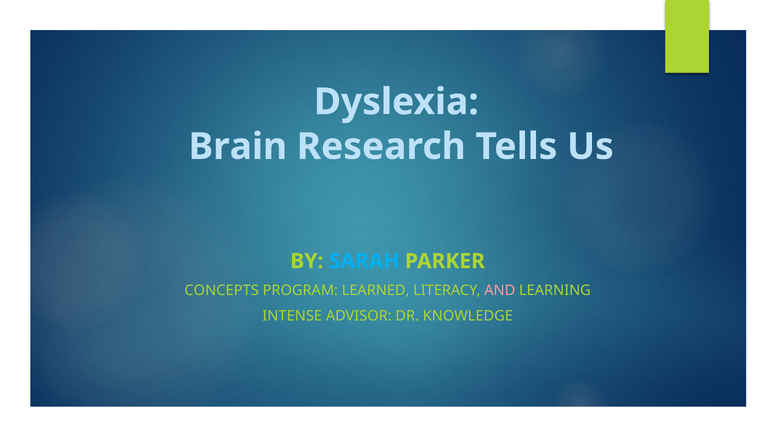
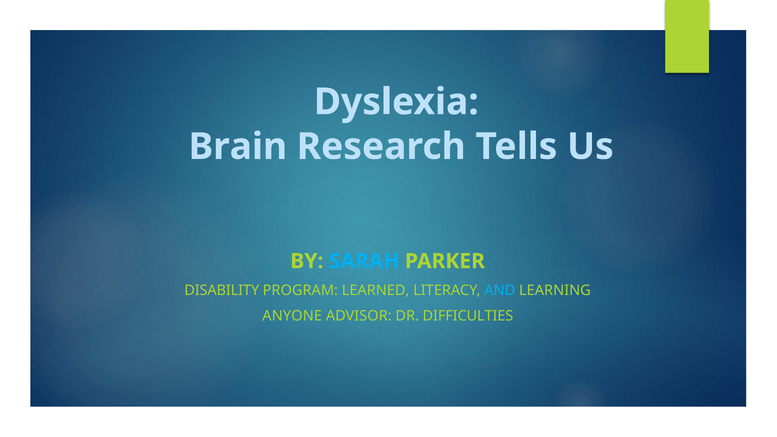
CONCEPTS: CONCEPTS -> DISABILITY
AND colour: pink -> light blue
INTENSE: INTENSE -> ANYONE
KNOWLEDGE: KNOWLEDGE -> DIFFICULTIES
